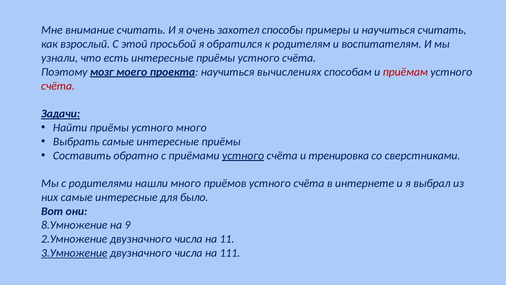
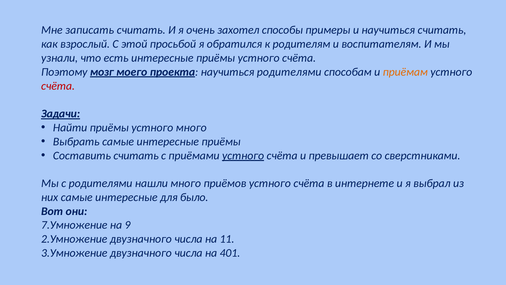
внимание: внимание -> записать
научиться вычислениях: вычислениях -> родителями
приёмам colour: red -> orange
Составить обратно: обратно -> считать
тренировка: тренировка -> превышает
8.Умножение: 8.Умножение -> 7.Умножение
3.Умножение underline: present -> none
111: 111 -> 401
